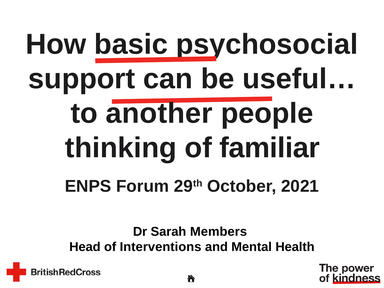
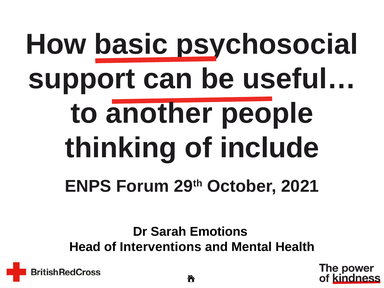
familiar: familiar -> include
Members: Members -> Emotions
